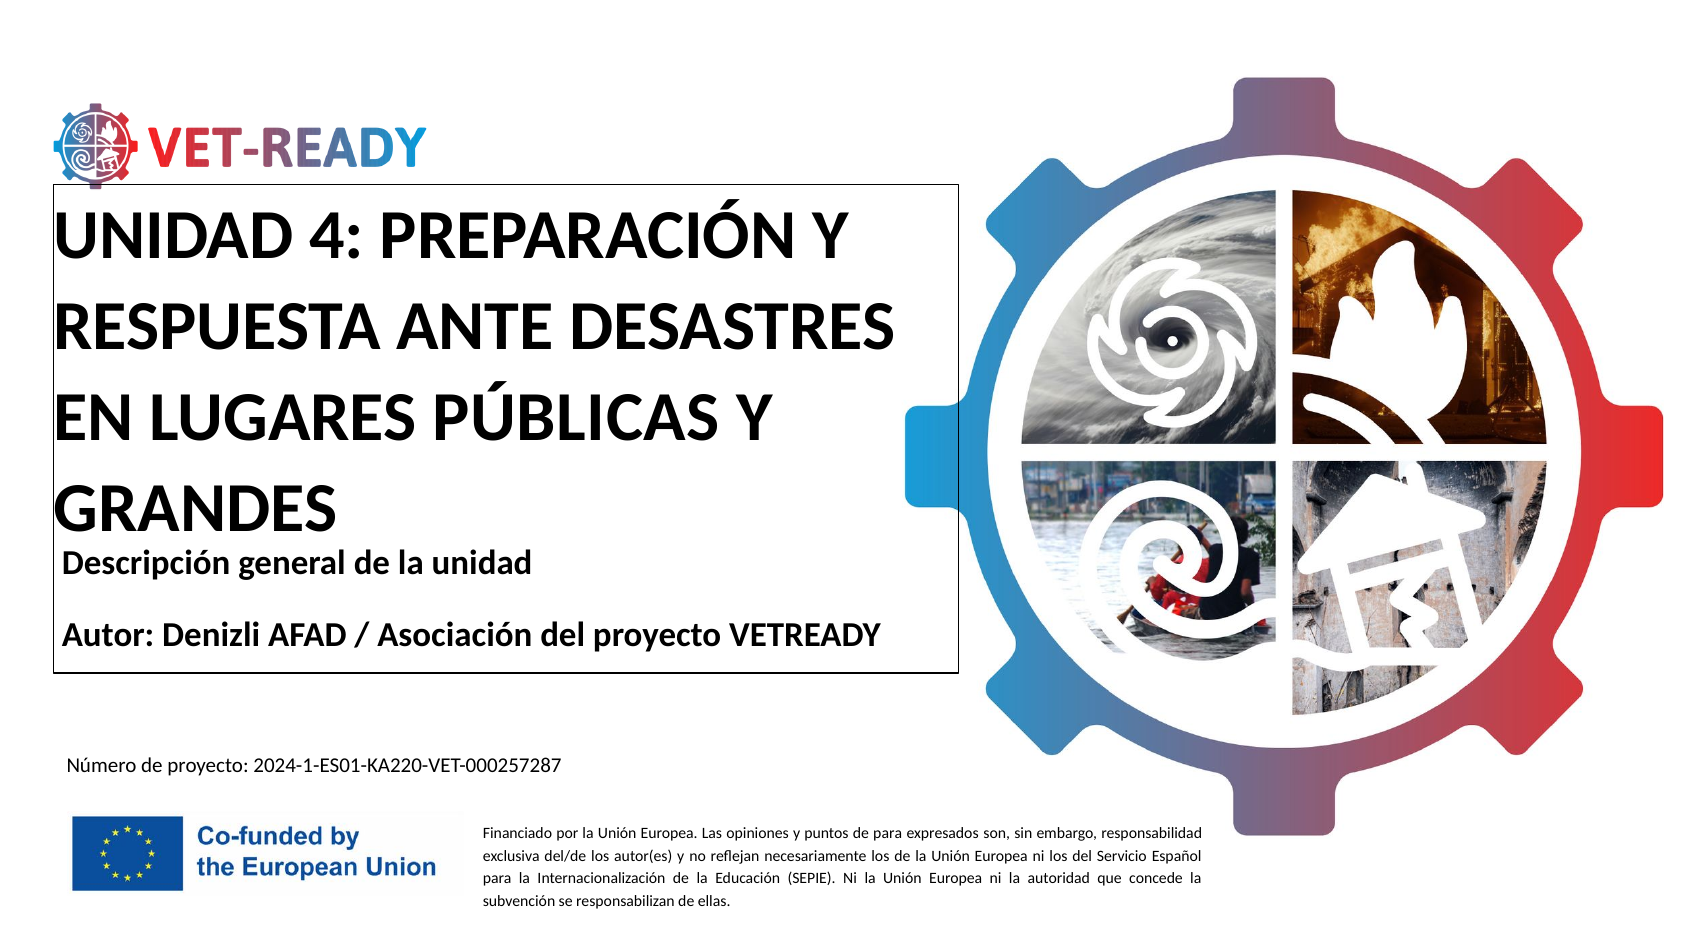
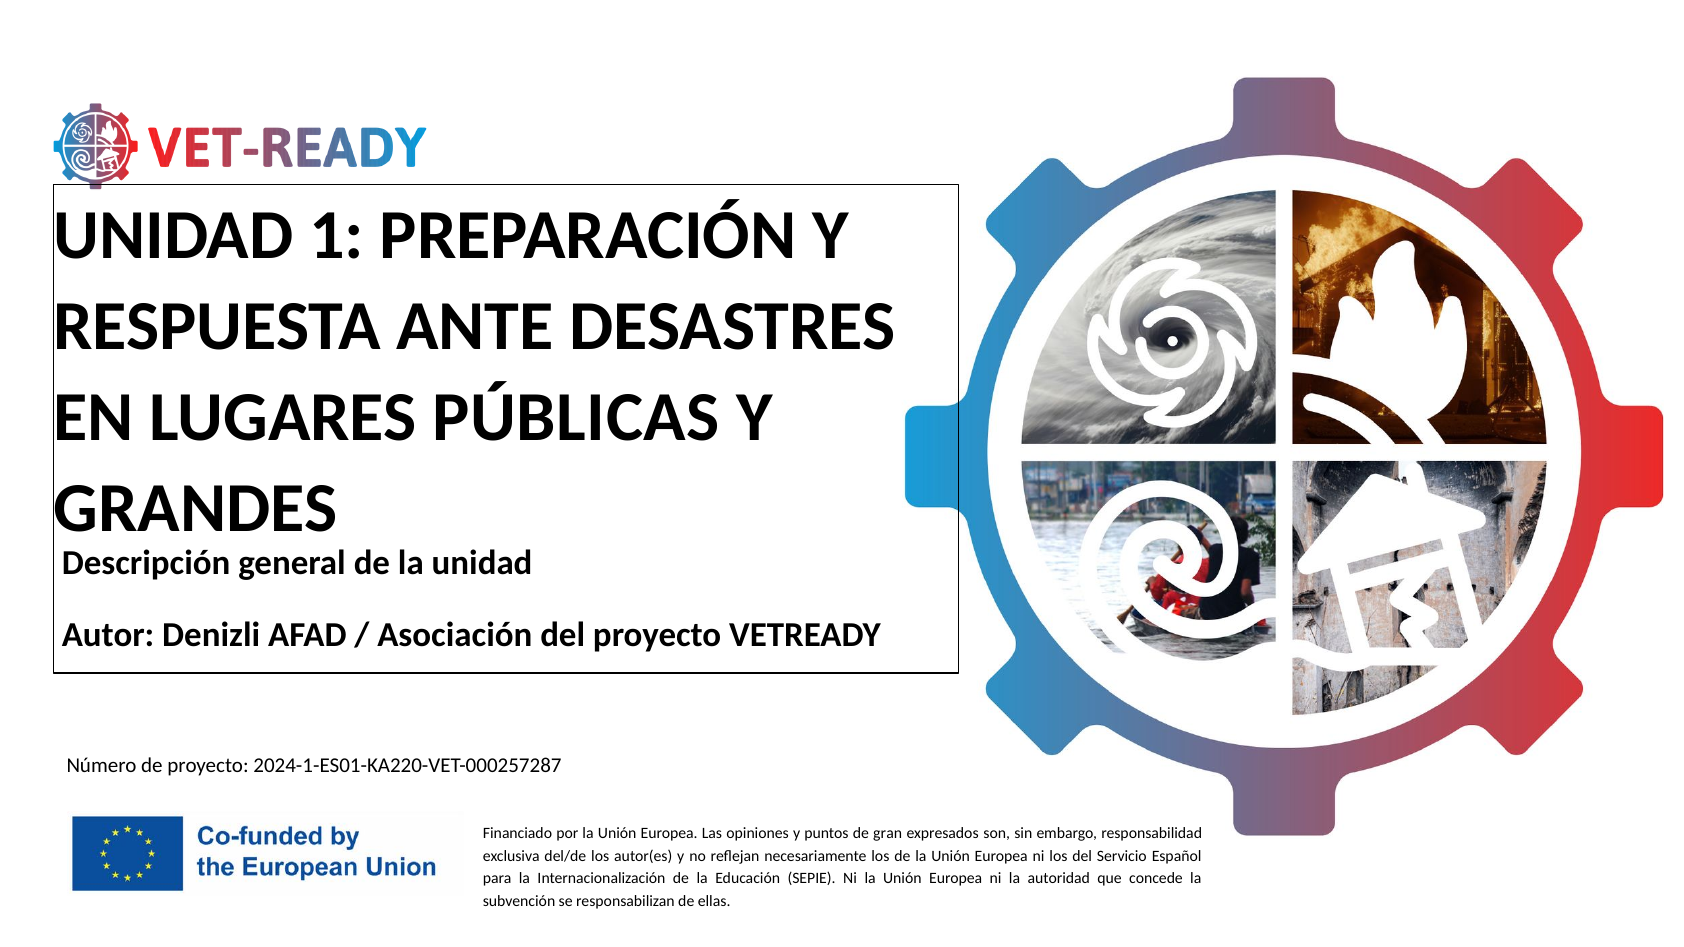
4: 4 -> 1
de para: para -> gran
